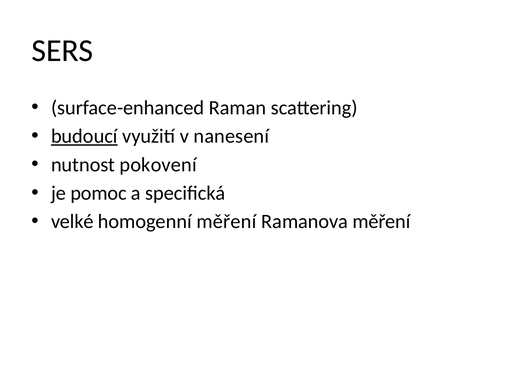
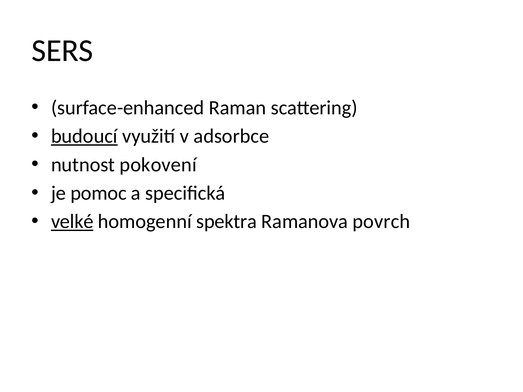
nanesení: nanesení -> adsorbce
velké underline: none -> present
homogenní měření: měření -> spektra
Ramanova měření: měření -> povrch
